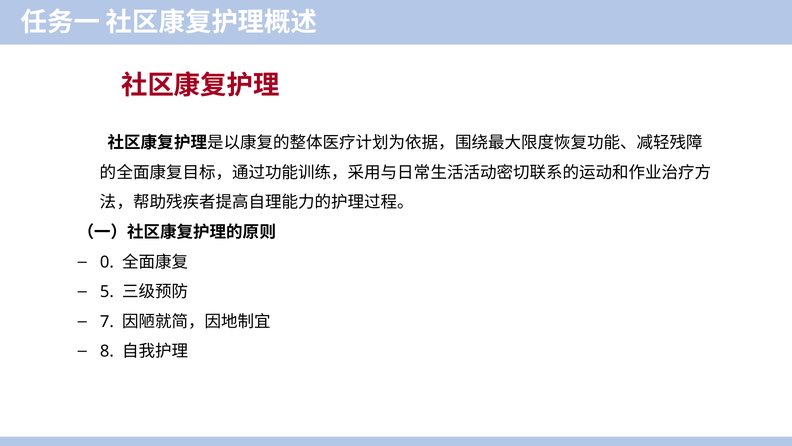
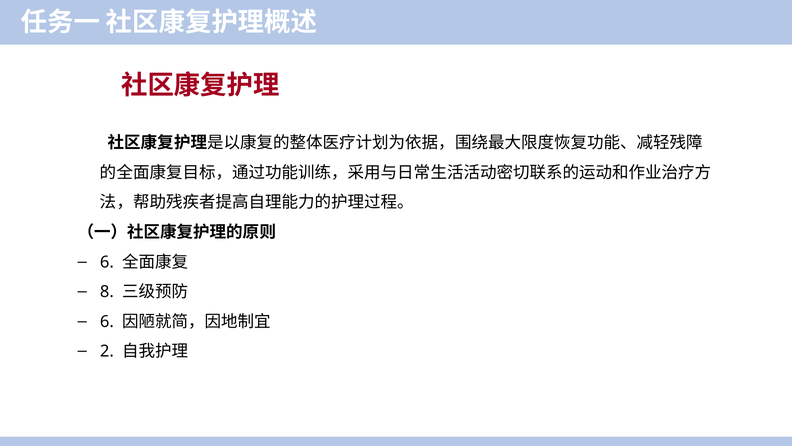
0 at (107, 262): 0 -> 6
5: 5 -> 8
7 at (107, 321): 7 -> 6
8: 8 -> 2
